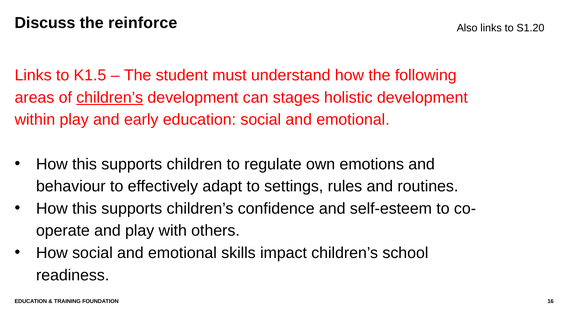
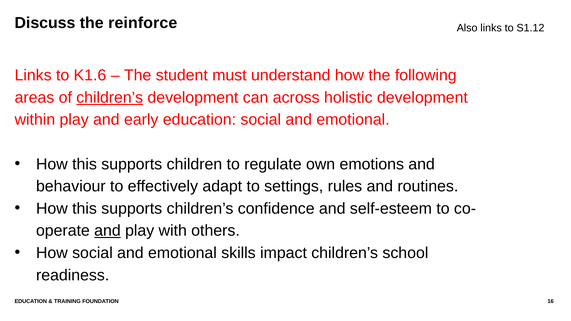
S1.20: S1.20 -> S1.12
K1.5: K1.5 -> K1.6
stages: stages -> across
and at (107, 231) underline: none -> present
